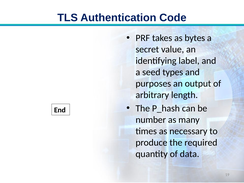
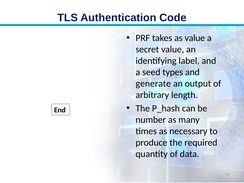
as bytes: bytes -> value
purposes: purposes -> generate
